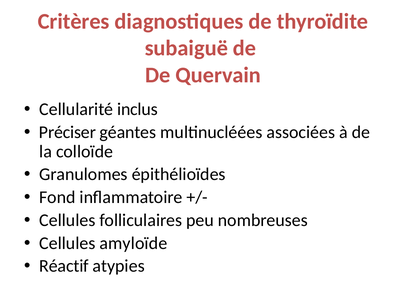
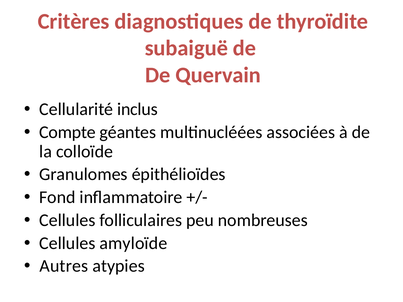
Préciser: Préciser -> Compte
Réactif: Réactif -> Autres
